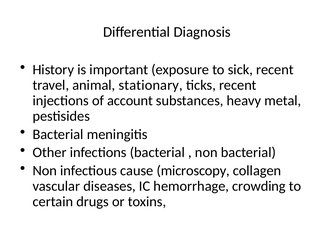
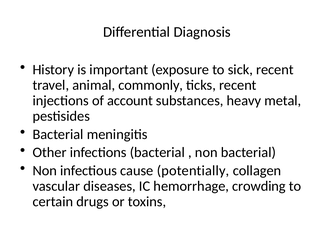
stationary: stationary -> commonly
microscopy: microscopy -> potentially
